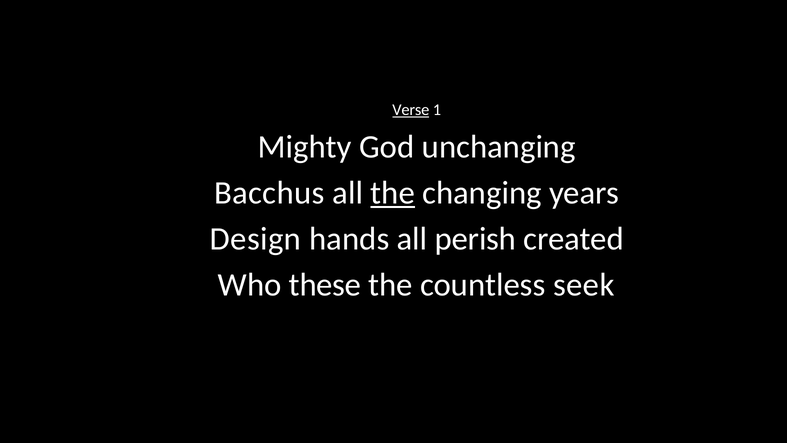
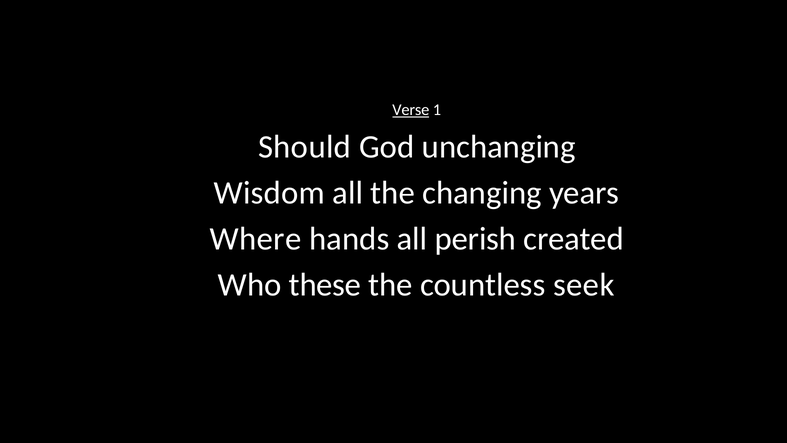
Mighty: Mighty -> Should
Bacchus: Bacchus -> Wisdom
the at (393, 193) underline: present -> none
Design: Design -> Where
